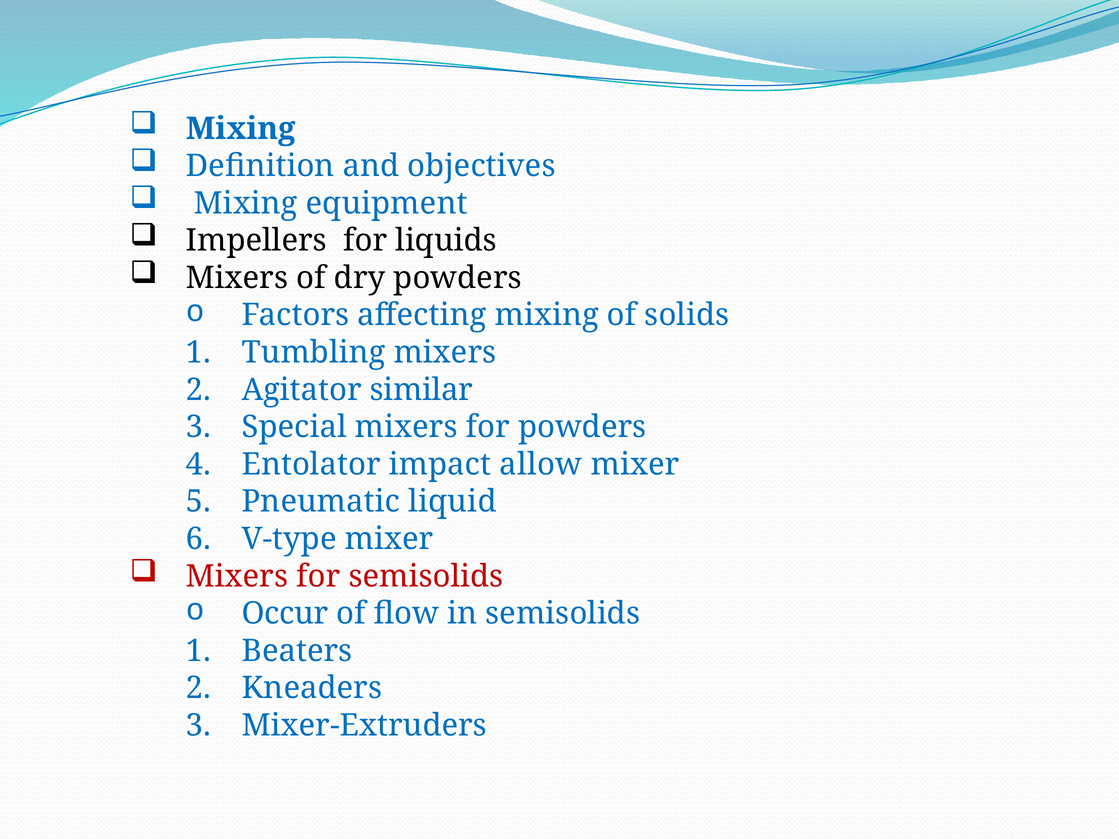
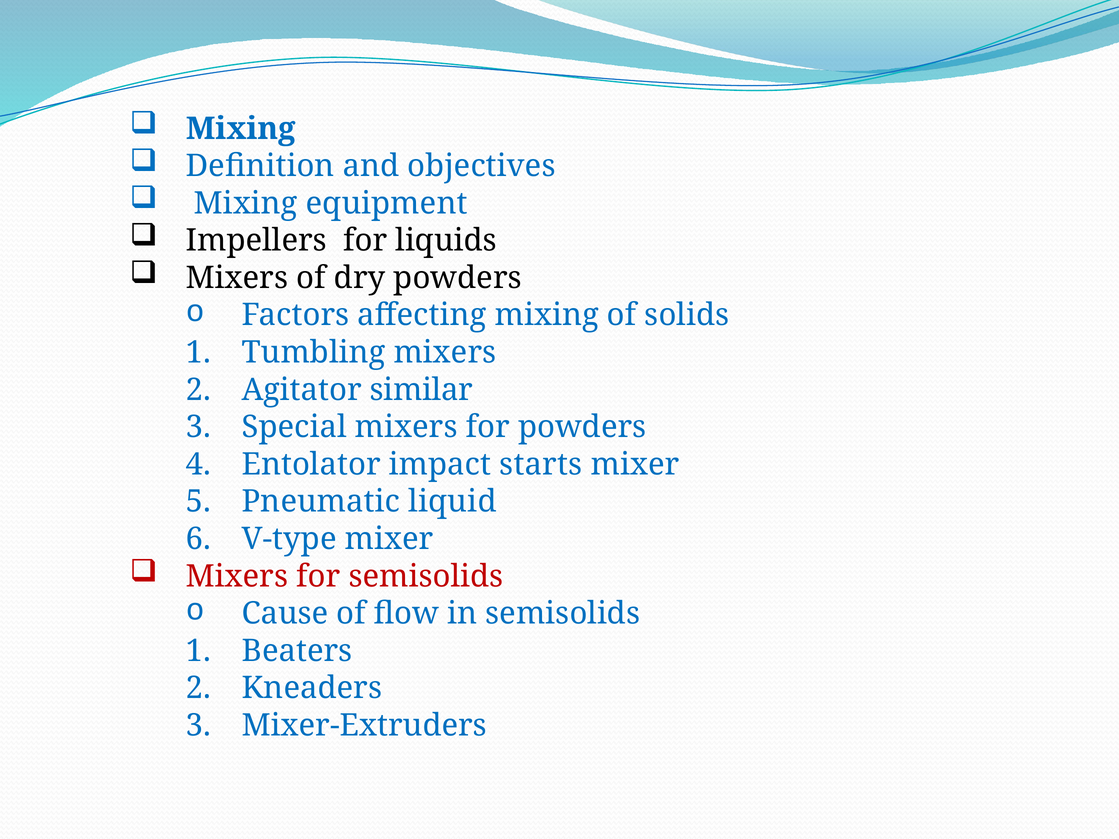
allow: allow -> starts
Occur: Occur -> Cause
